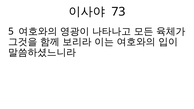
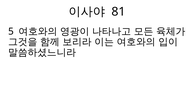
73: 73 -> 81
